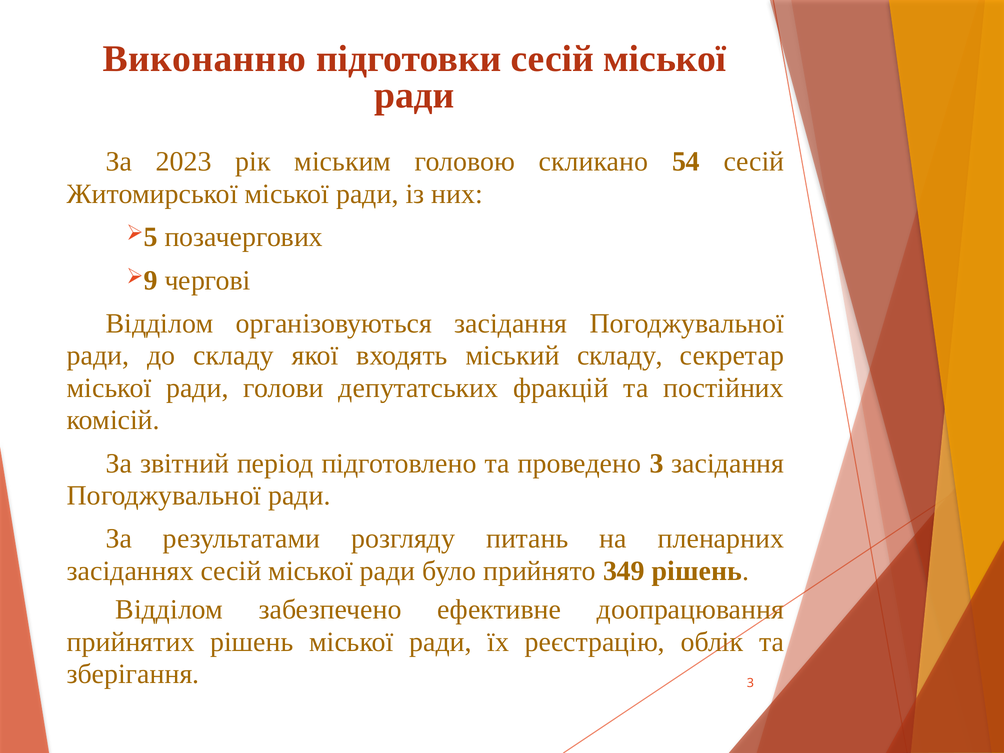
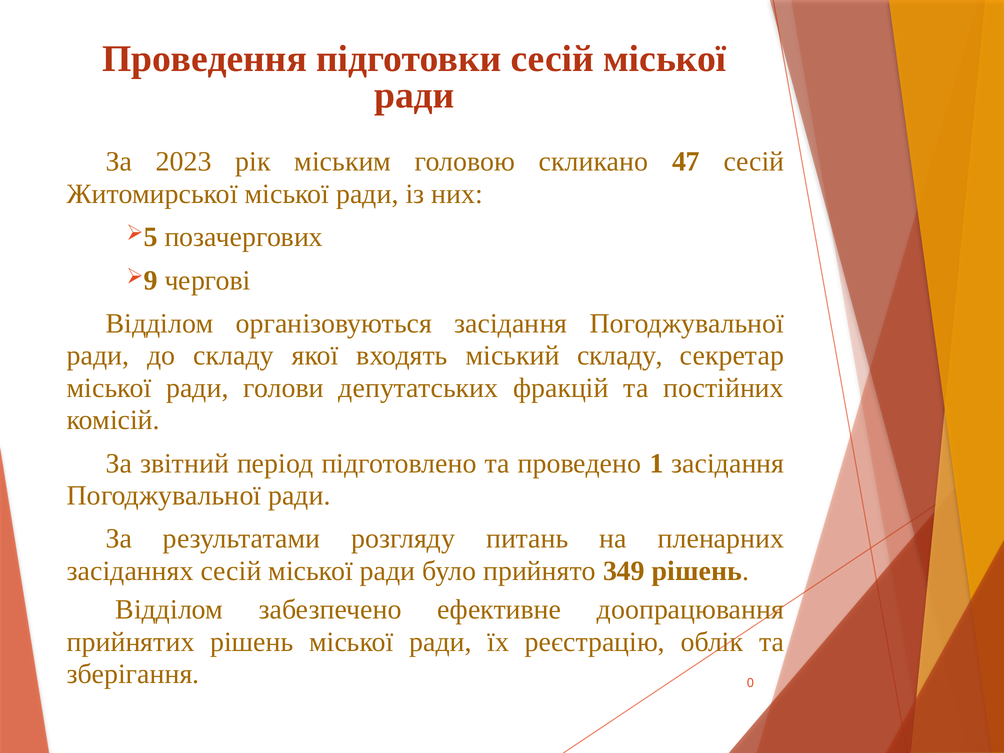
Виконанню: Виконанню -> Проведення
54: 54 -> 47
проведено 3: 3 -> 1
зберігання 3: 3 -> 0
